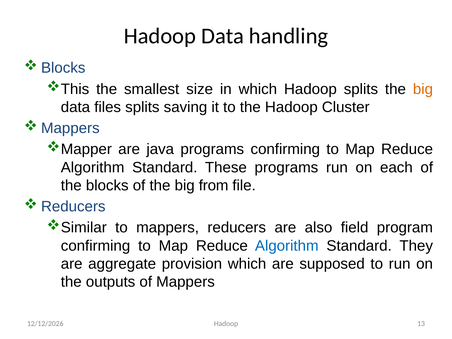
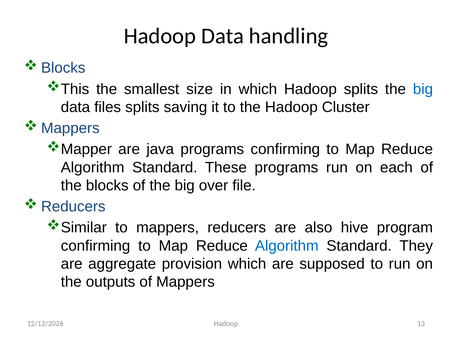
big at (423, 89) colour: orange -> blue
from: from -> over
field: field -> hive
